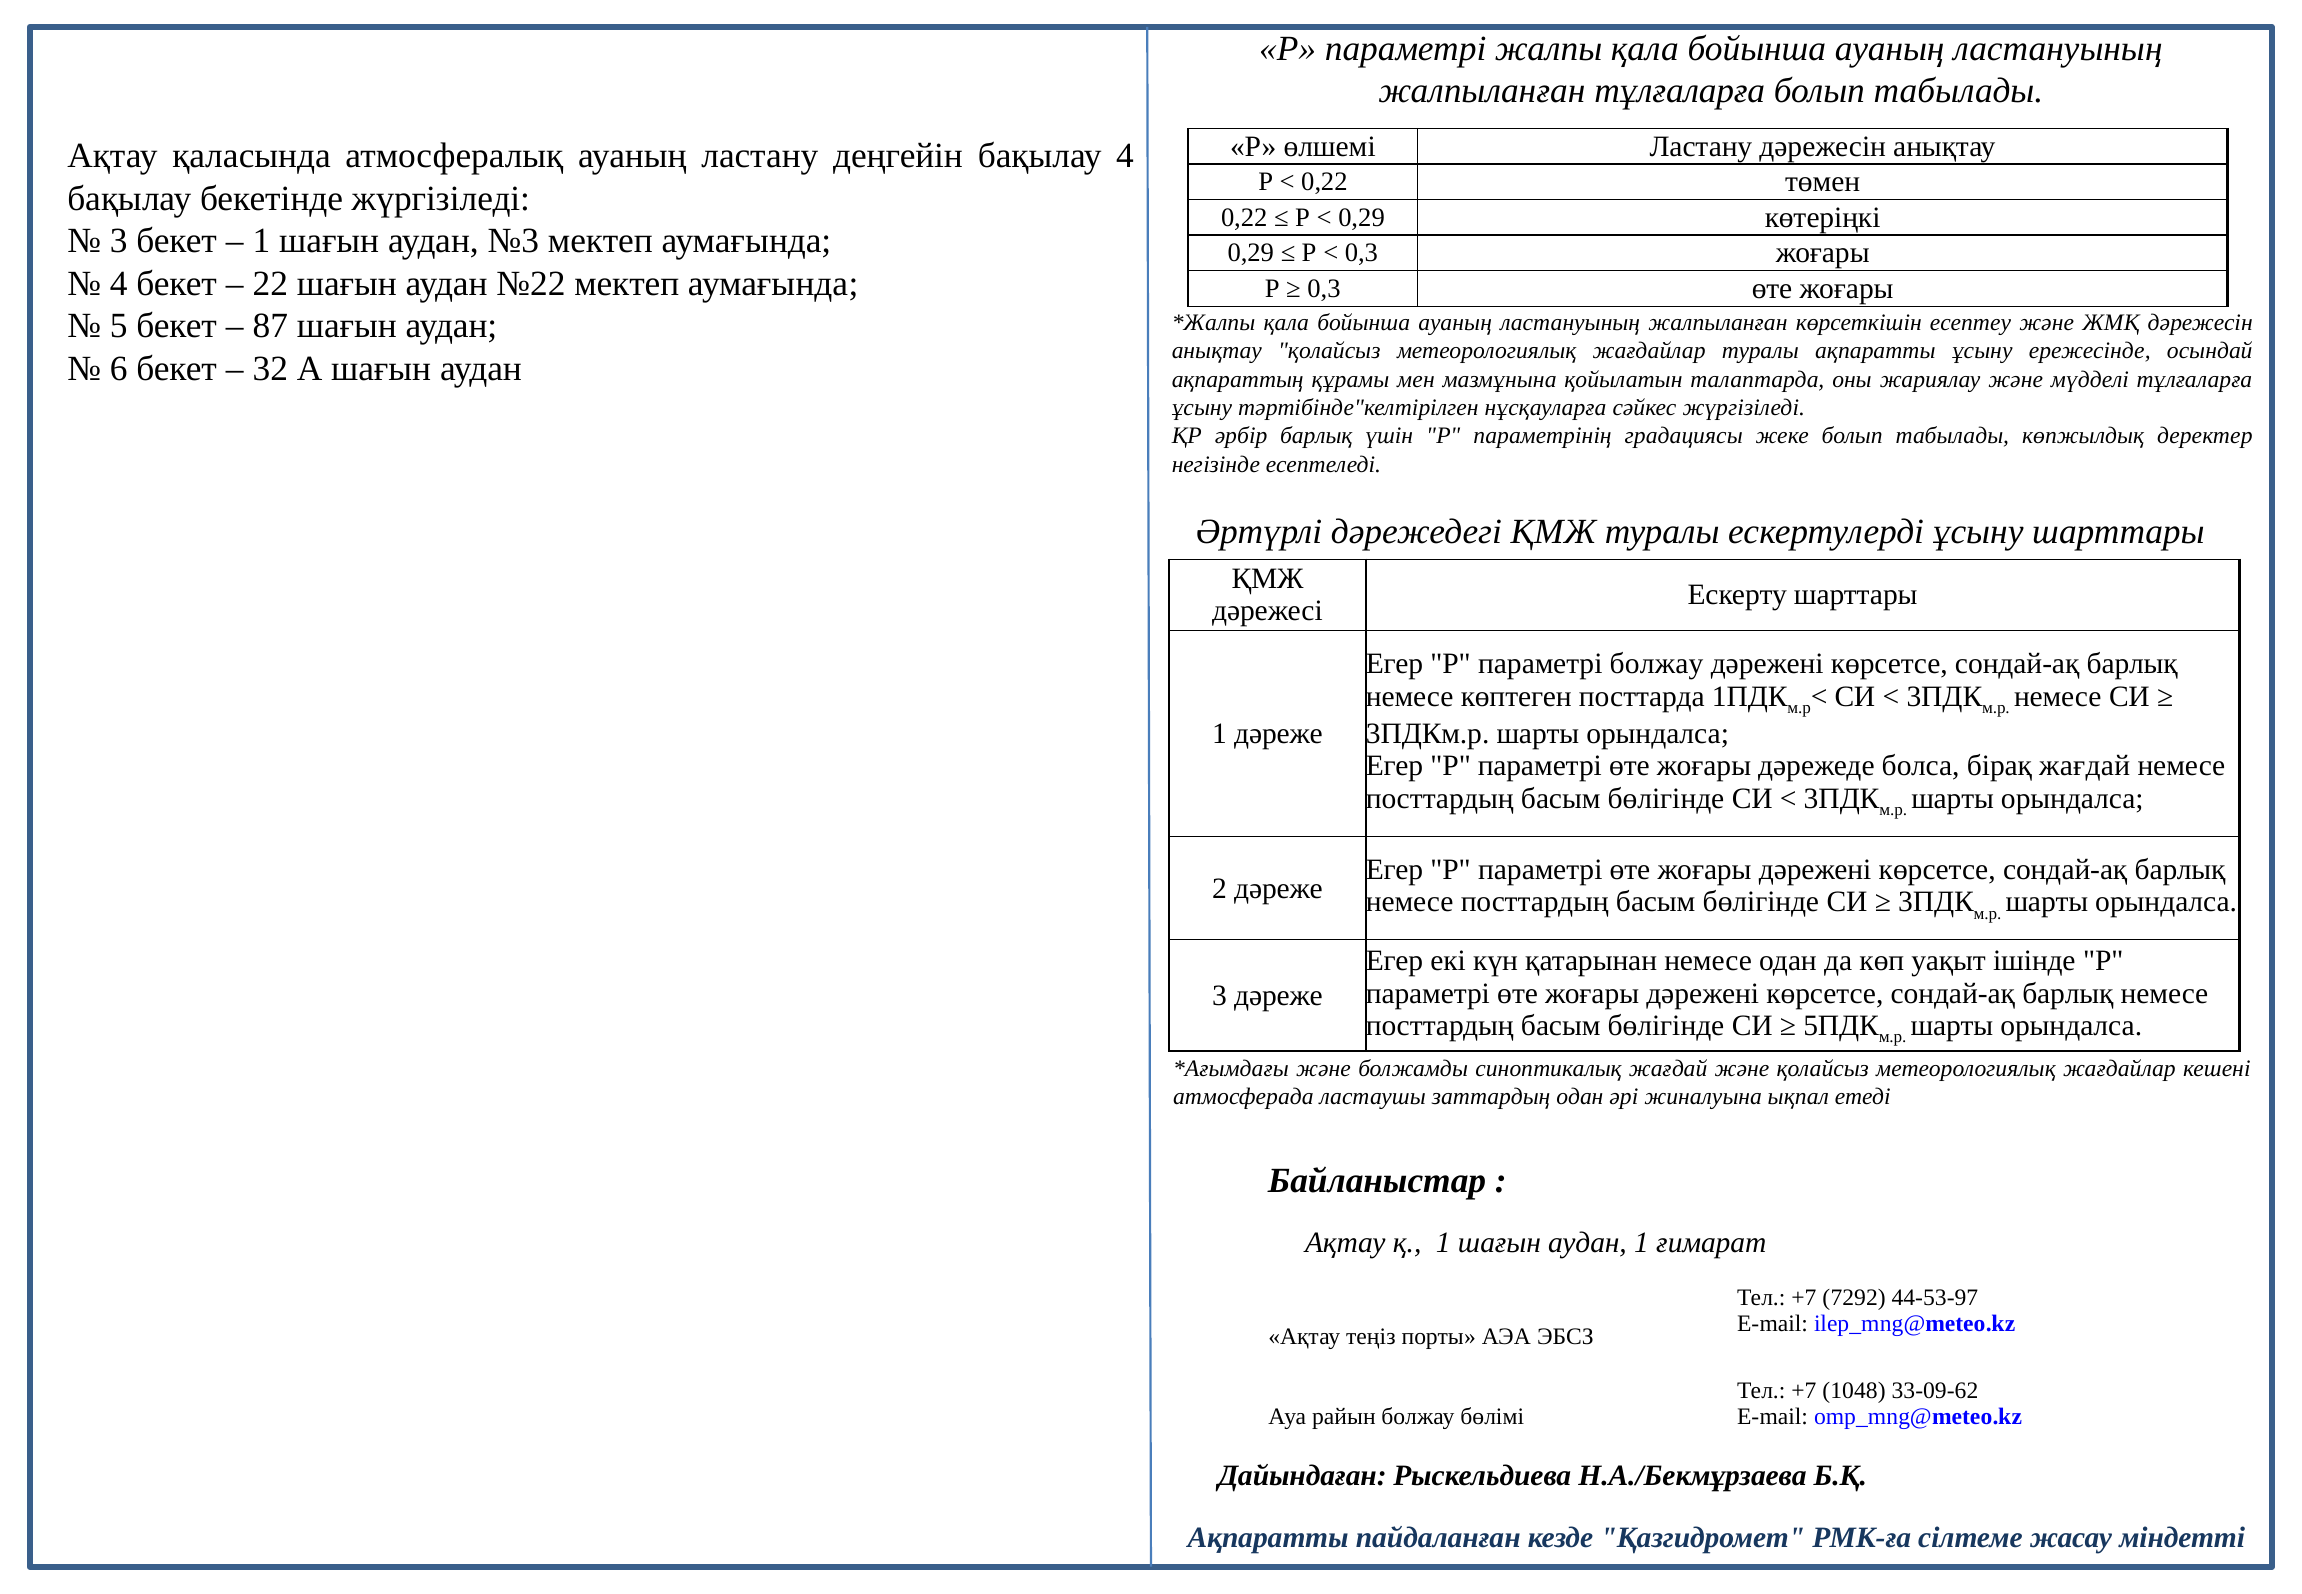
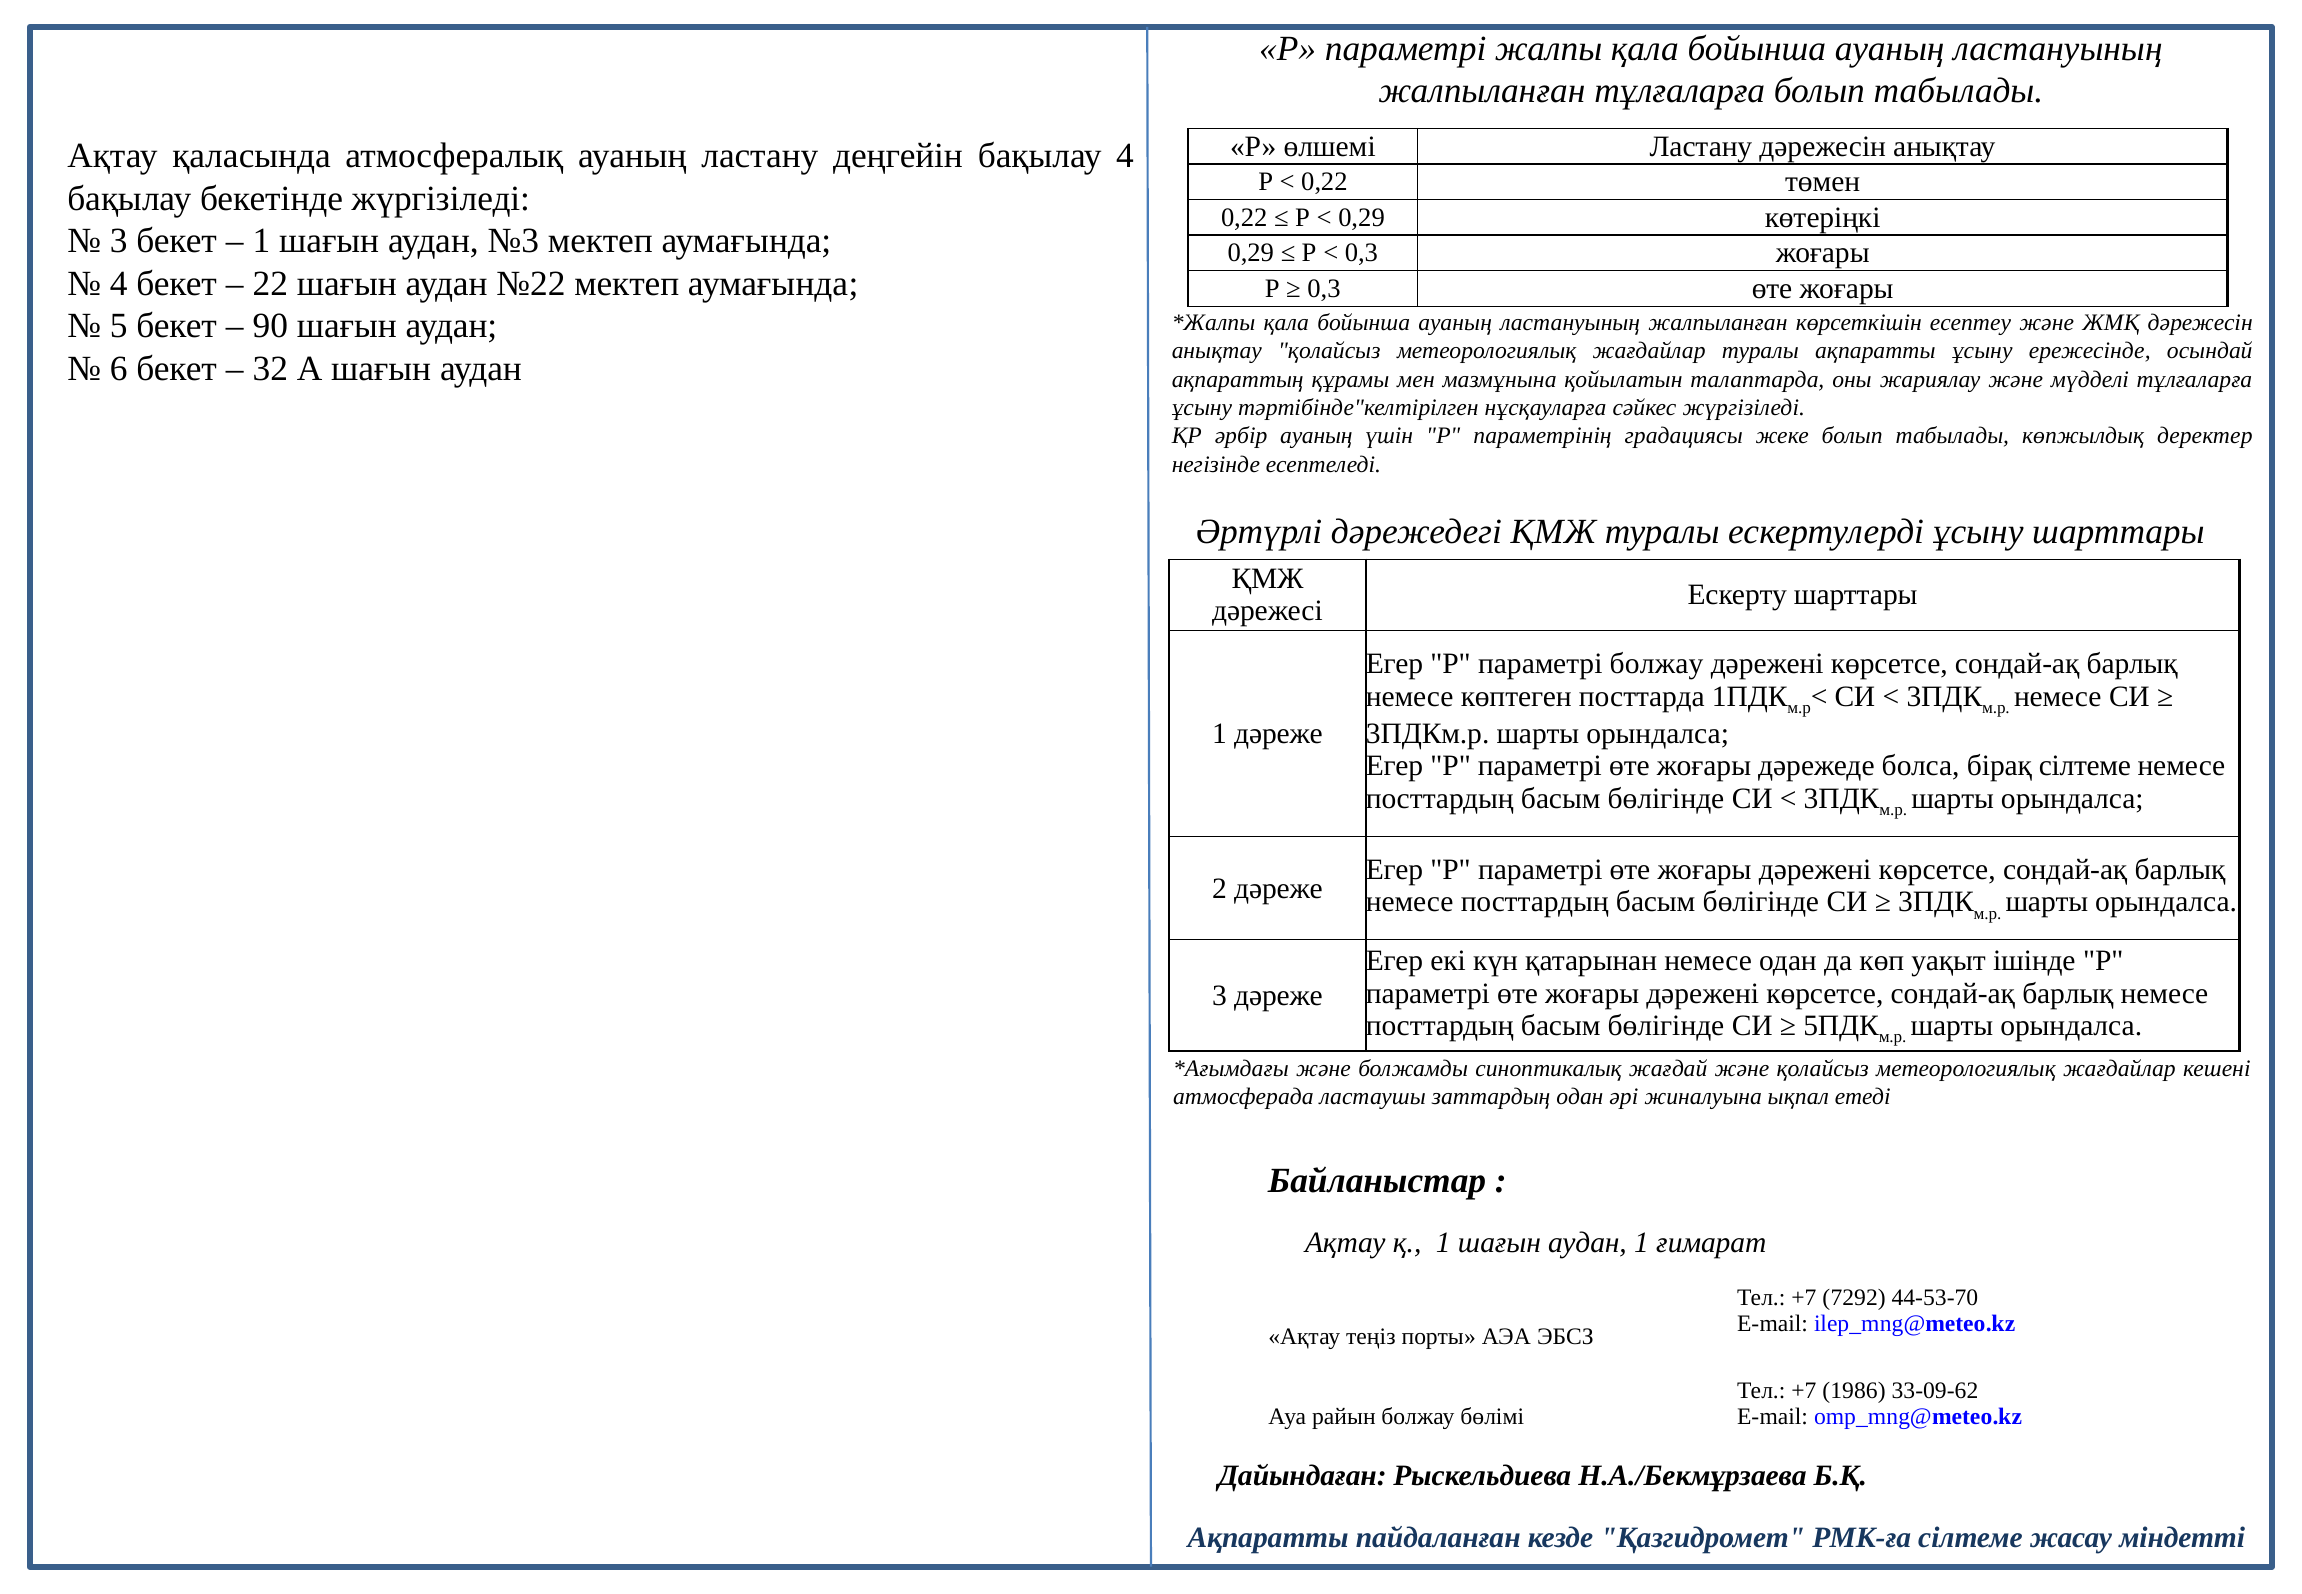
87: 87 -> 90
әрбір барлық: барлық -> ауаның
бірақ жағдай: жағдай -> сілтеме
44-53-97: 44-53-97 -> 44-53-70
1048: 1048 -> 1986
